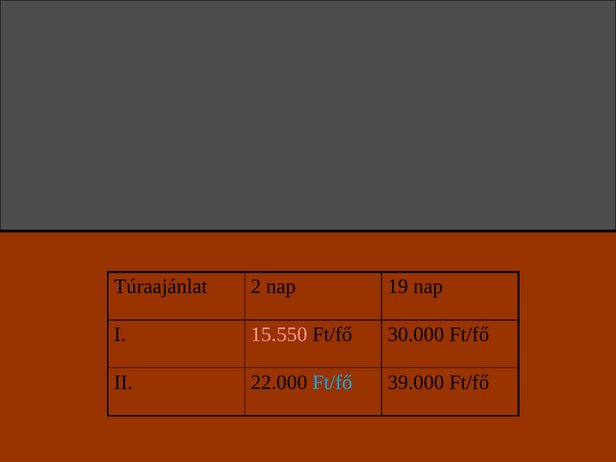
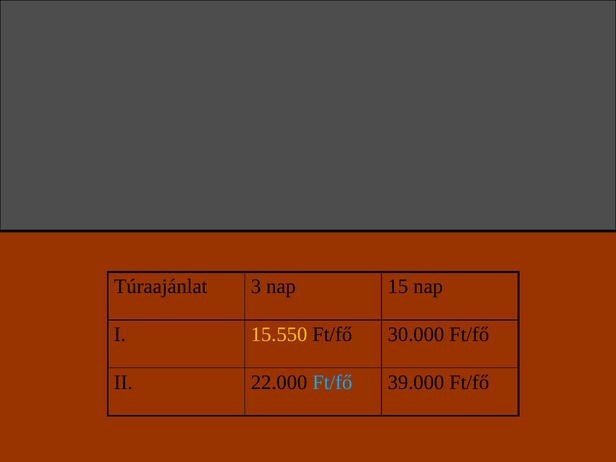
2: 2 -> 3
19: 19 -> 15
15.550 colour: pink -> yellow
